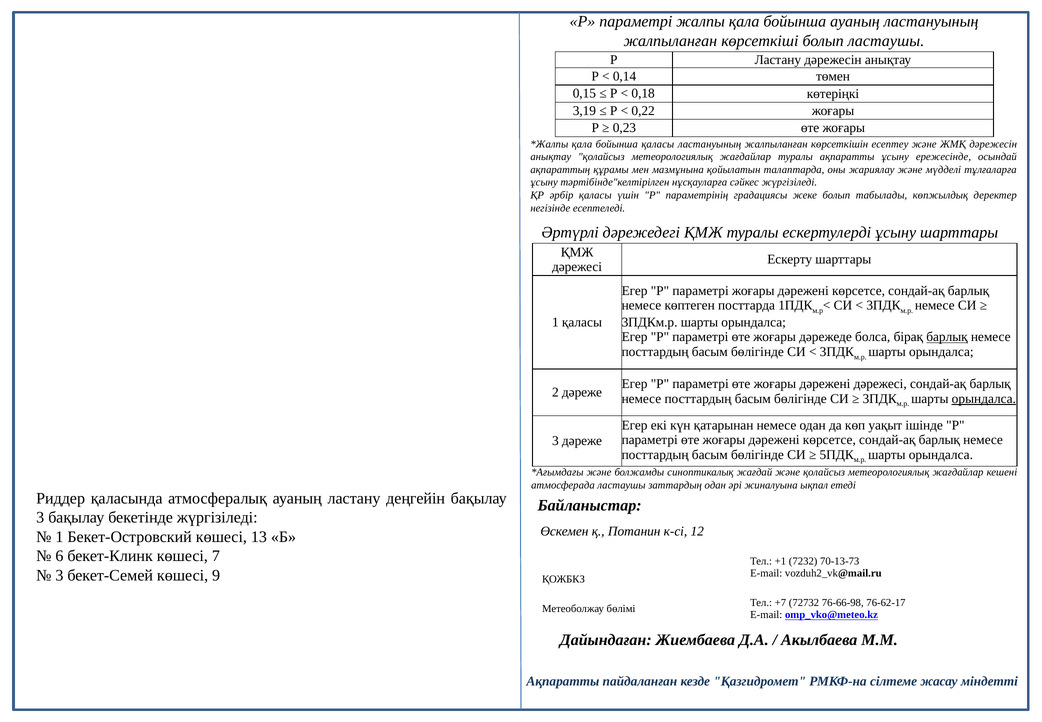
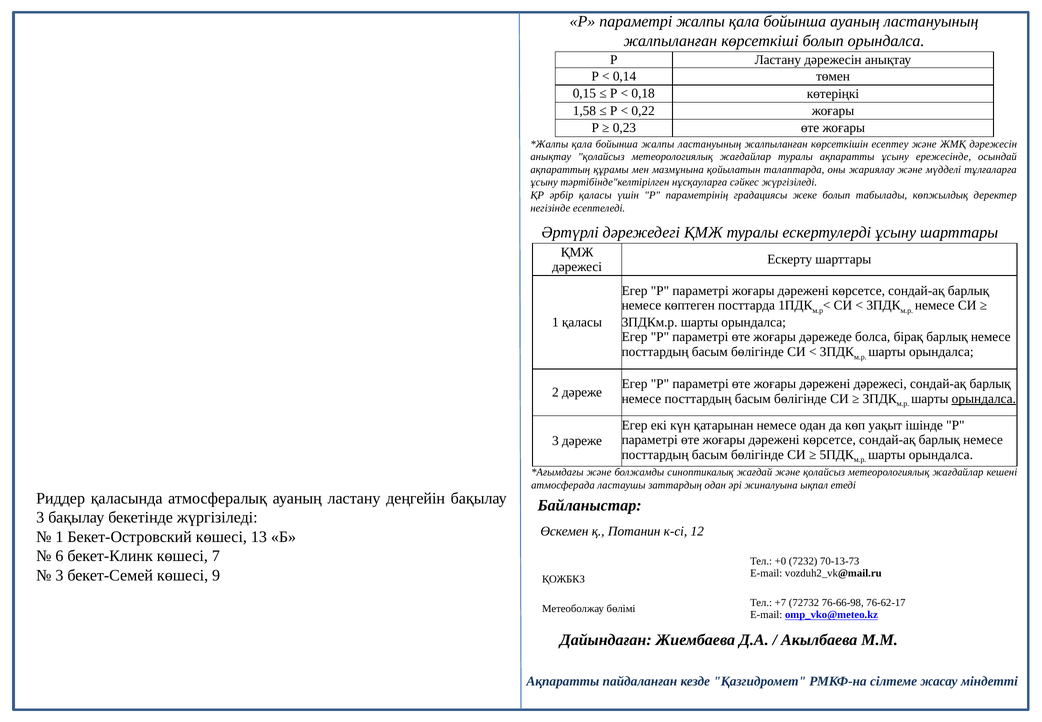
болып ластаушы: ластаушы -> орындалса
3,19: 3,19 -> 1,58
бойынша қаласы: қаласы -> жалпы
барлық at (947, 337) underline: present -> none
+1: +1 -> +0
